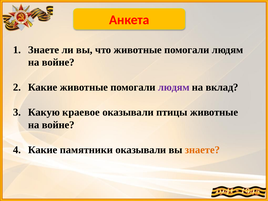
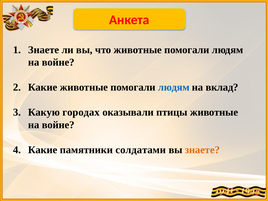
людям at (174, 87) colour: purple -> blue
краевое: краевое -> городах
памятники оказывали: оказывали -> солдатами
